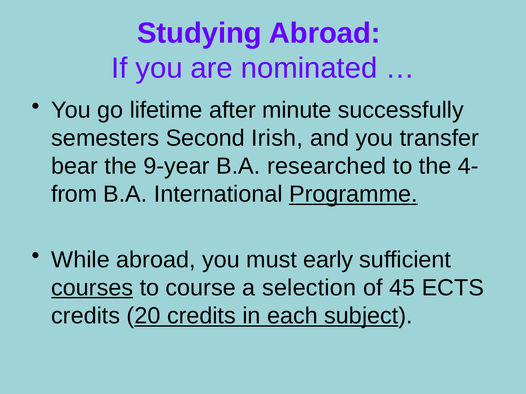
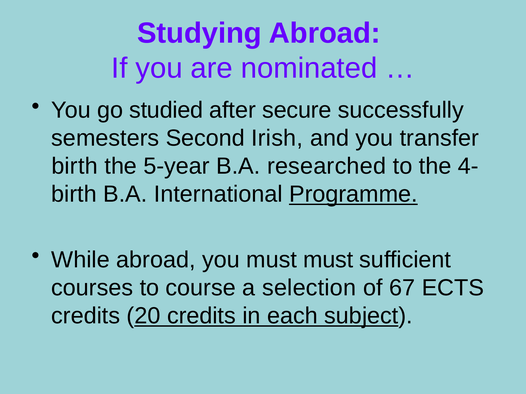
lifetime: lifetime -> studied
minute: minute -> secure
bear at (75, 166): bear -> birth
9-year: 9-year -> 5-year
from at (74, 195): from -> birth
must early: early -> must
courses underline: present -> none
45: 45 -> 67
